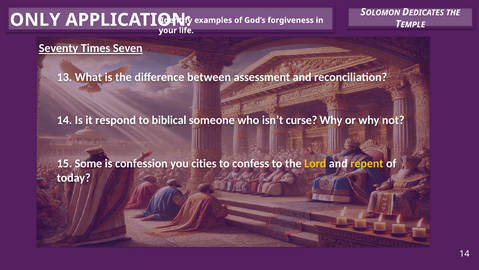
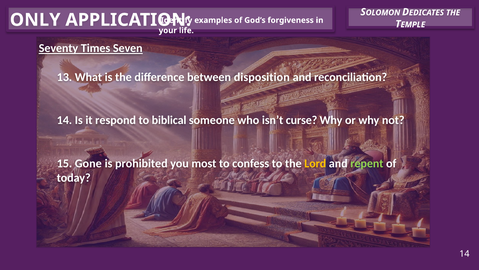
assessment: assessment -> disposition
Some: Some -> Gone
confession: confession -> prohibited
cities: cities -> most
repent colour: yellow -> light green
